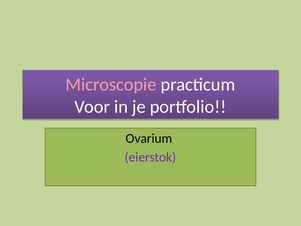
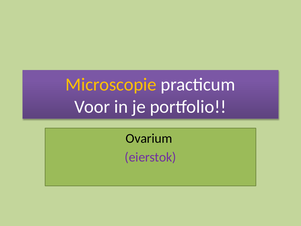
Microscopie colour: pink -> yellow
